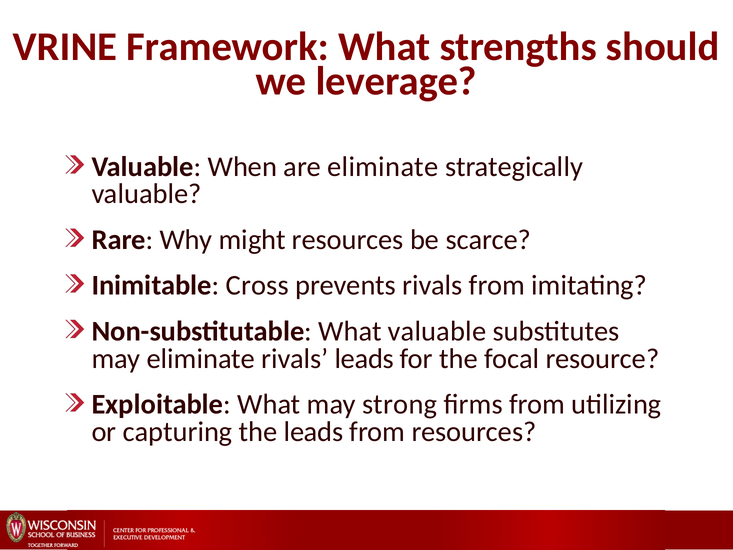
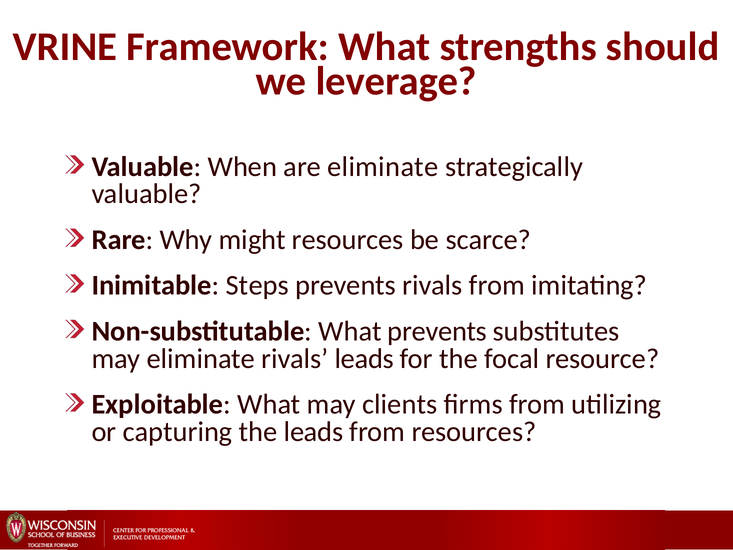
Cross: Cross -> Steps
What valuable: valuable -> prevents
strong: strong -> clients
